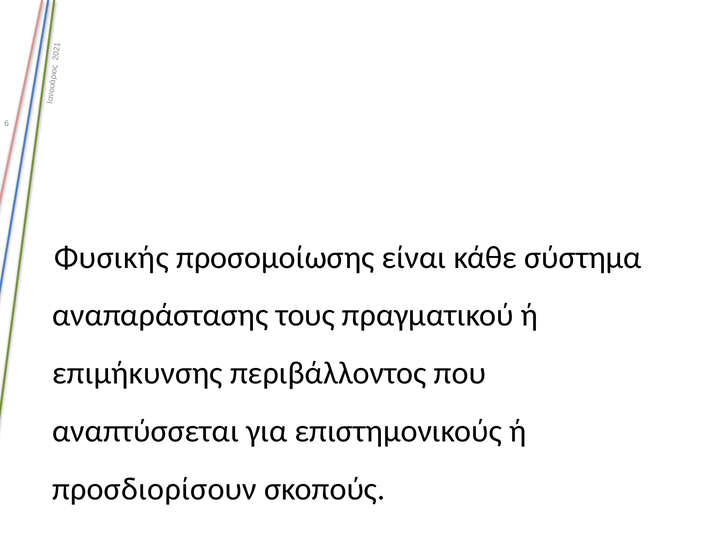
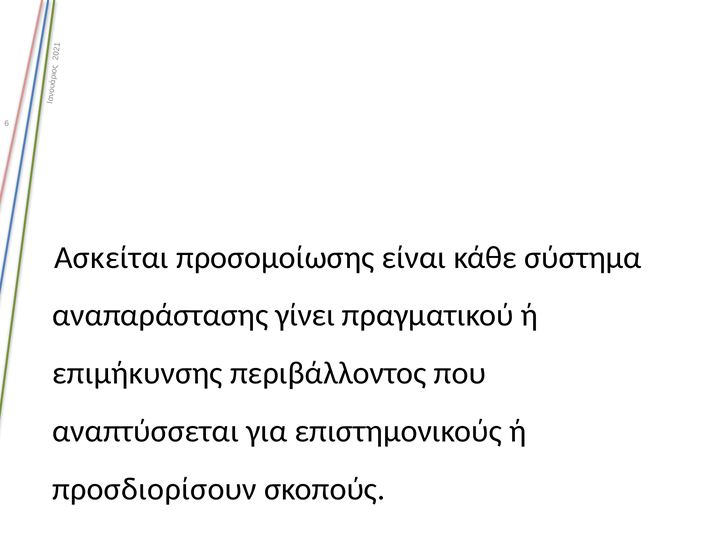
Φυσικής: Φυσικής -> Ασκείται
τους: τους -> γίνει
